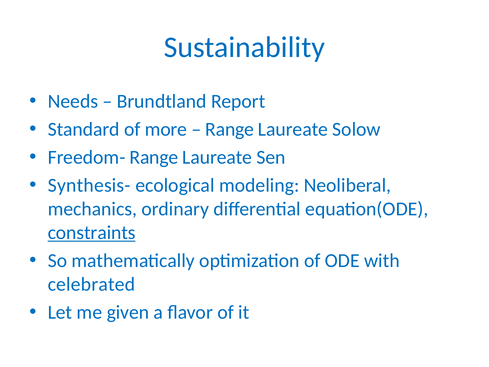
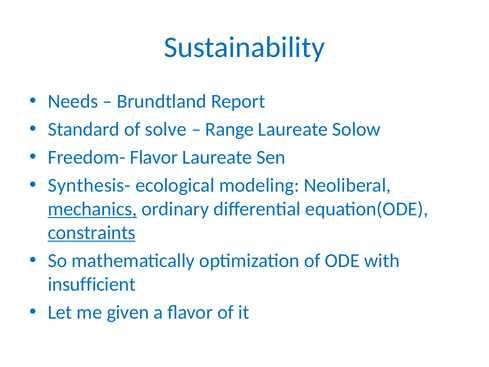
more: more -> solve
Freedom- Range: Range -> Flavor
mechanics underline: none -> present
celebrated: celebrated -> insufficient
